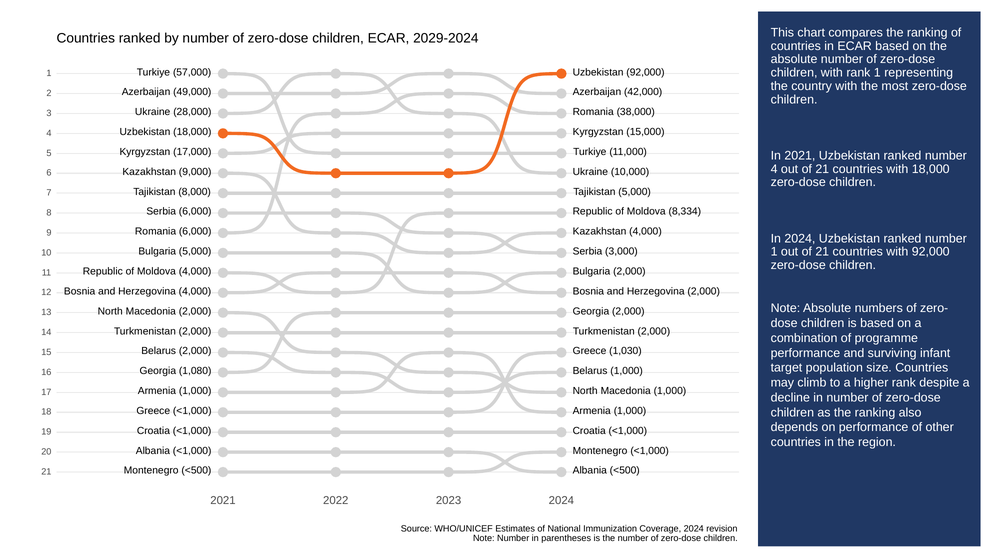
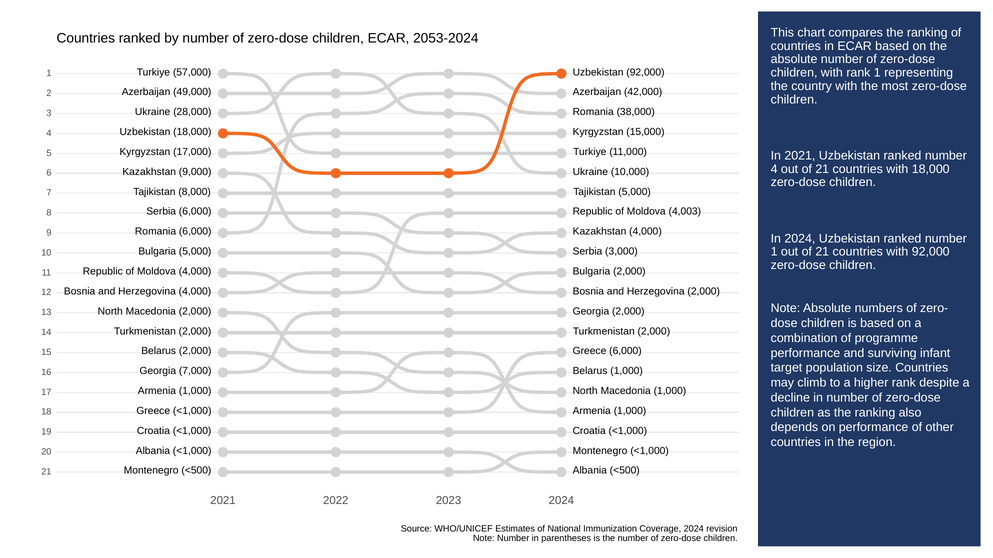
2029-2024: 2029-2024 -> 2053-2024
8,334: 8,334 -> 4,003
Greece 1,030: 1,030 -> 6,000
1,080: 1,080 -> 7,000
